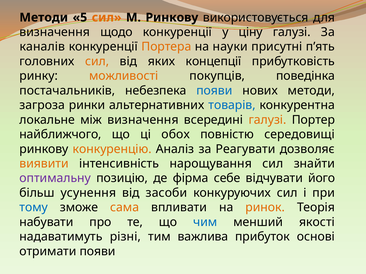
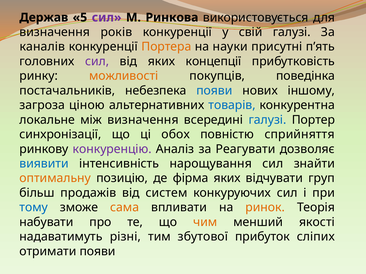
Методи at (44, 18): Методи -> Держав
сил at (107, 18) colour: orange -> purple
М Ринкову: Ринкову -> Ринкова
щодо: щодо -> років
ціну: ціну -> свій
сил at (97, 61) colour: orange -> purple
нових методи: методи -> іншому
ринки: ринки -> ціною
галузі at (267, 120) colour: orange -> blue
найближчого: найближчого -> синхронізації
середовищі: середовищі -> сприйняття
конкуренцію colour: orange -> purple
виявити colour: orange -> blue
оптимальну colour: purple -> orange
фірма себе: себе -> яких
його: його -> груп
усунення: усунення -> продажів
засоби: засоби -> систем
чим colour: blue -> orange
важлива: важлива -> збутової
основі: основі -> сліпих
